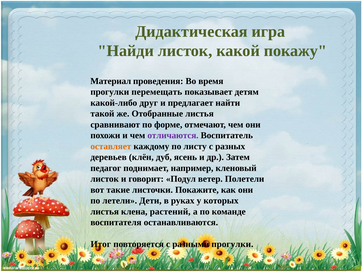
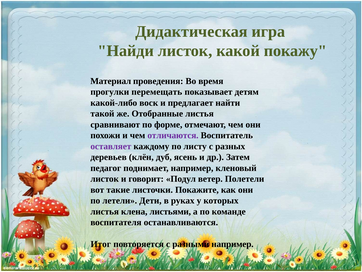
друг: друг -> воск
оставляет colour: orange -> purple
растений: растений -> листьями
разными прогулки: прогулки -> например
